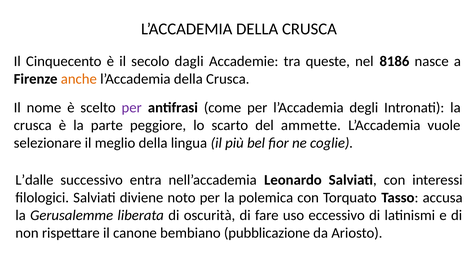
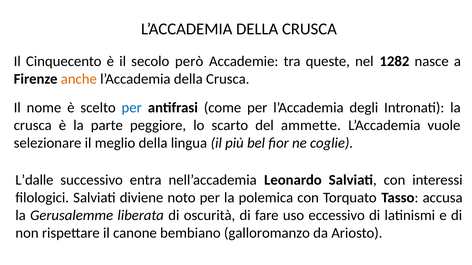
dagli: dagli -> però
8186: 8186 -> 1282
per at (132, 108) colour: purple -> blue
pubblicazione: pubblicazione -> galloromanzo
